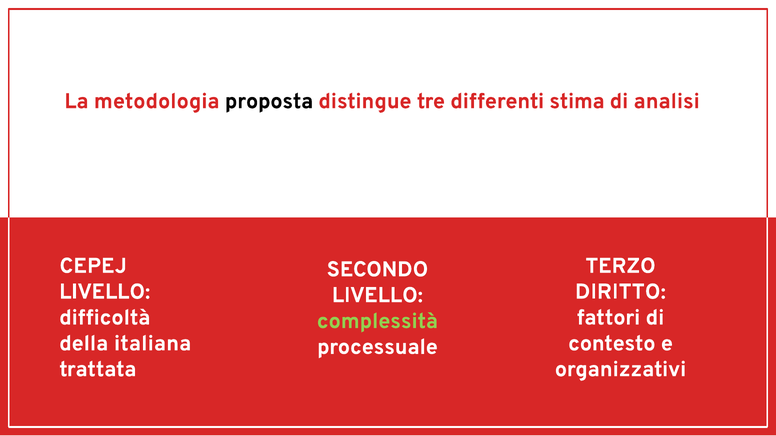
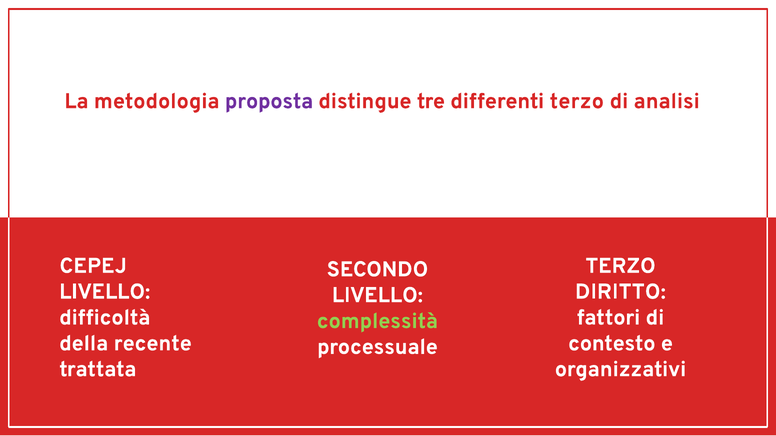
proposta colour: black -> purple
differenti stima: stima -> terzo
italiana: italiana -> recente
